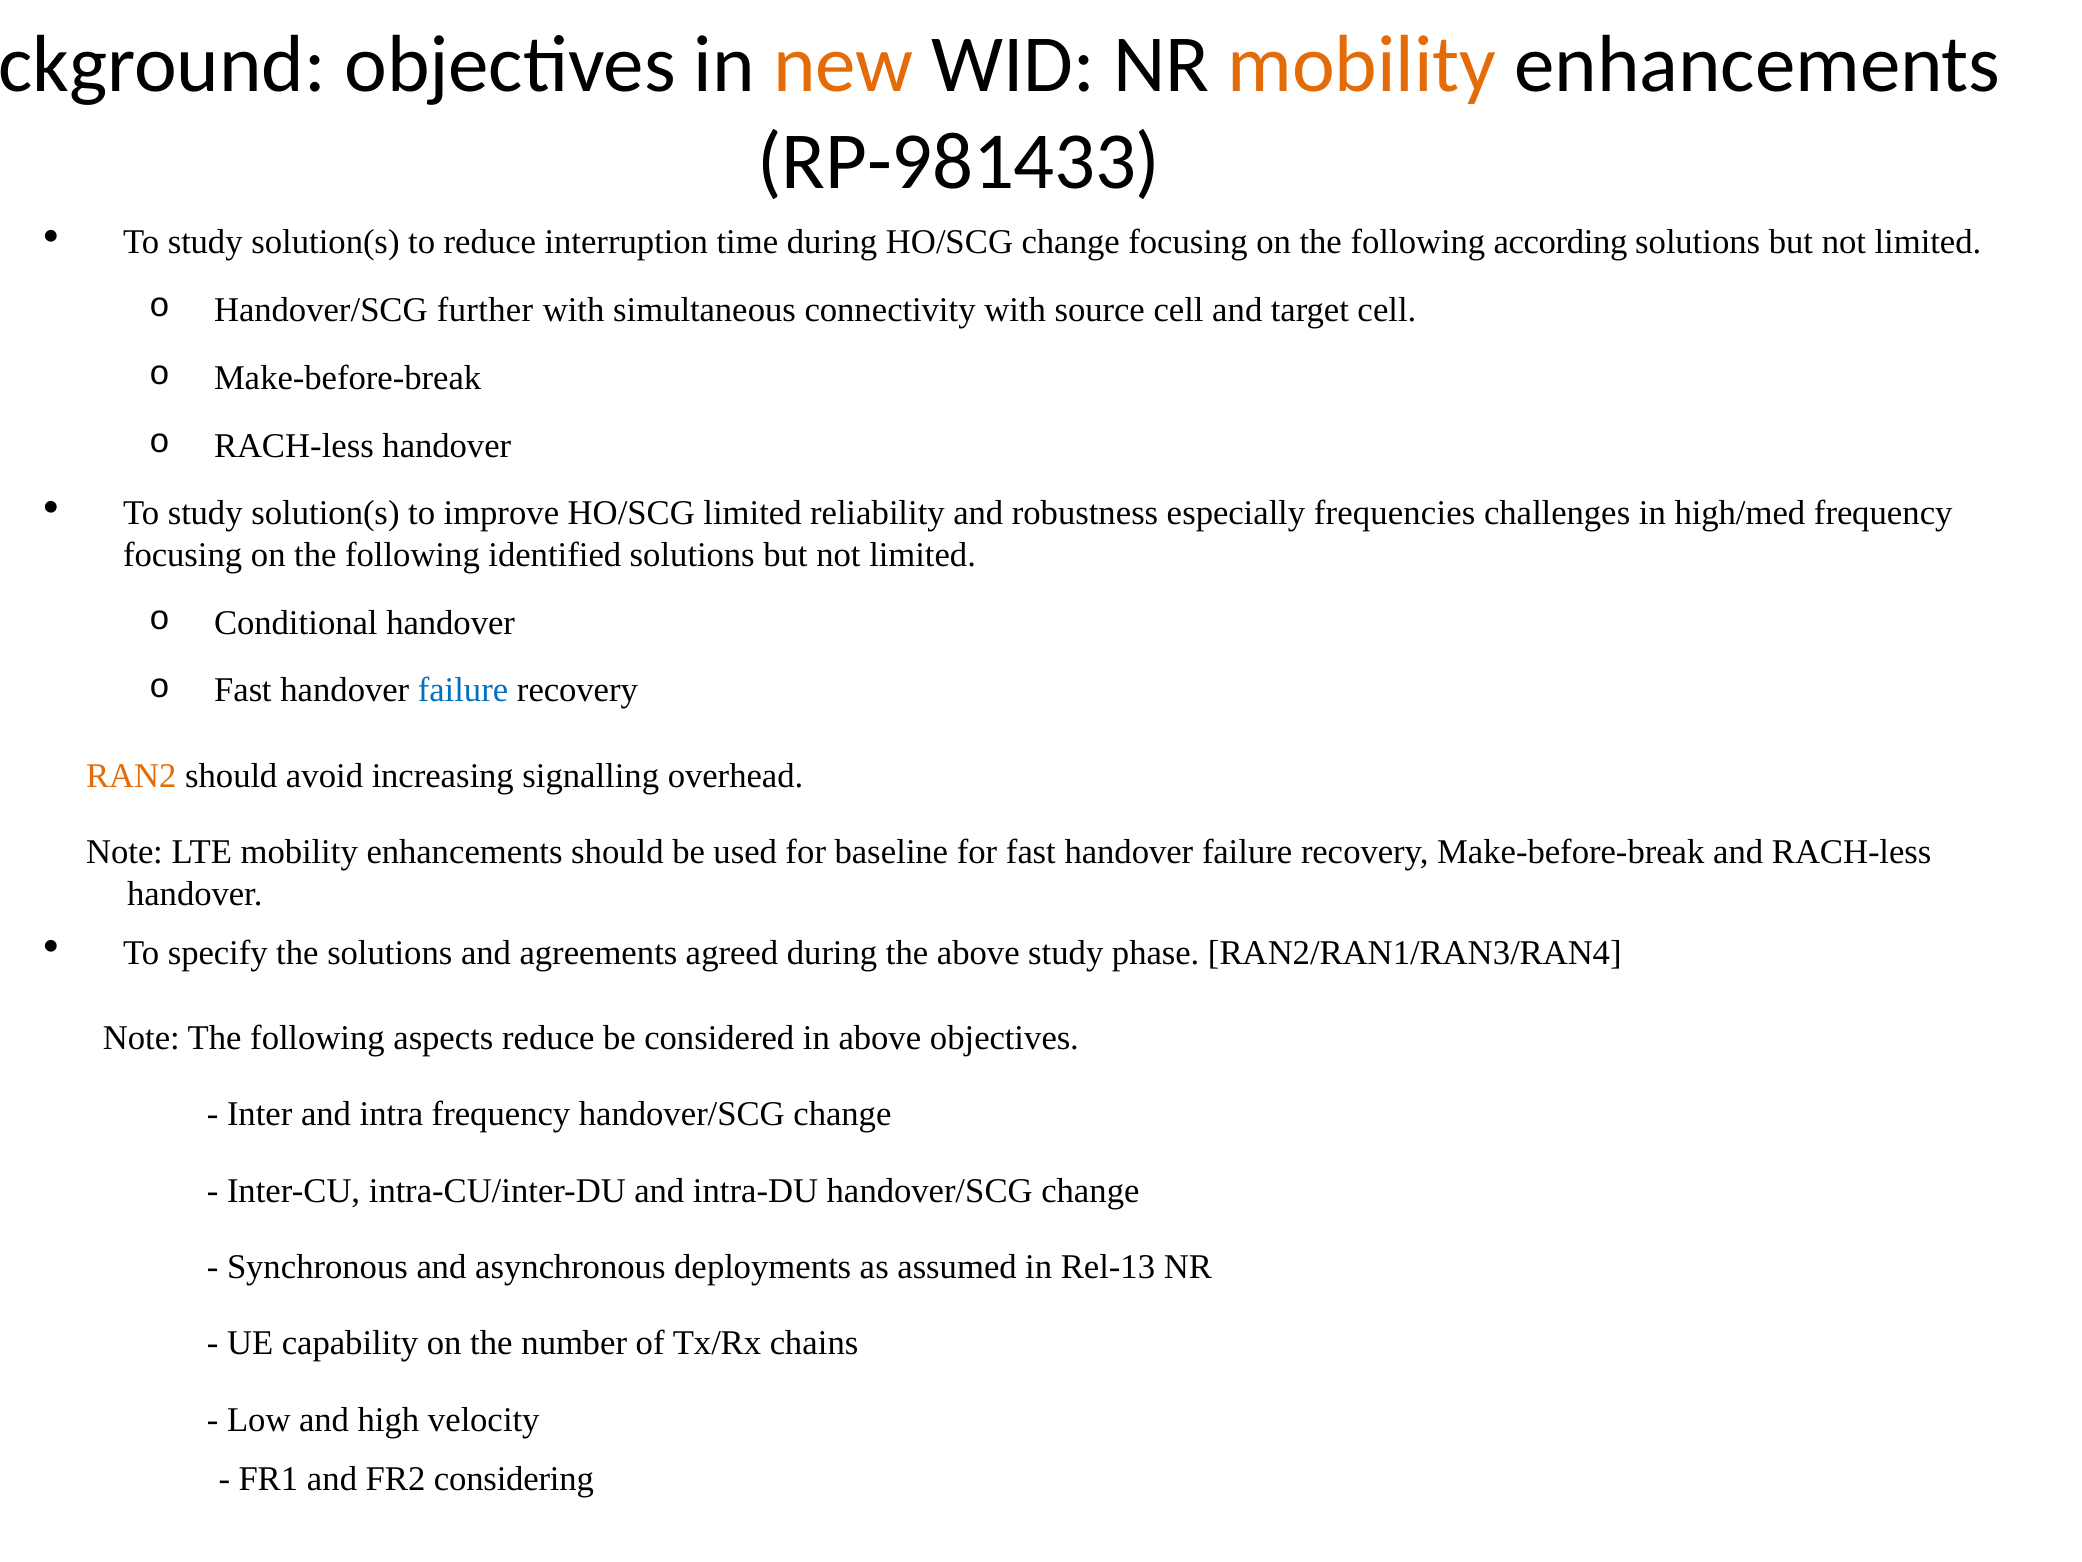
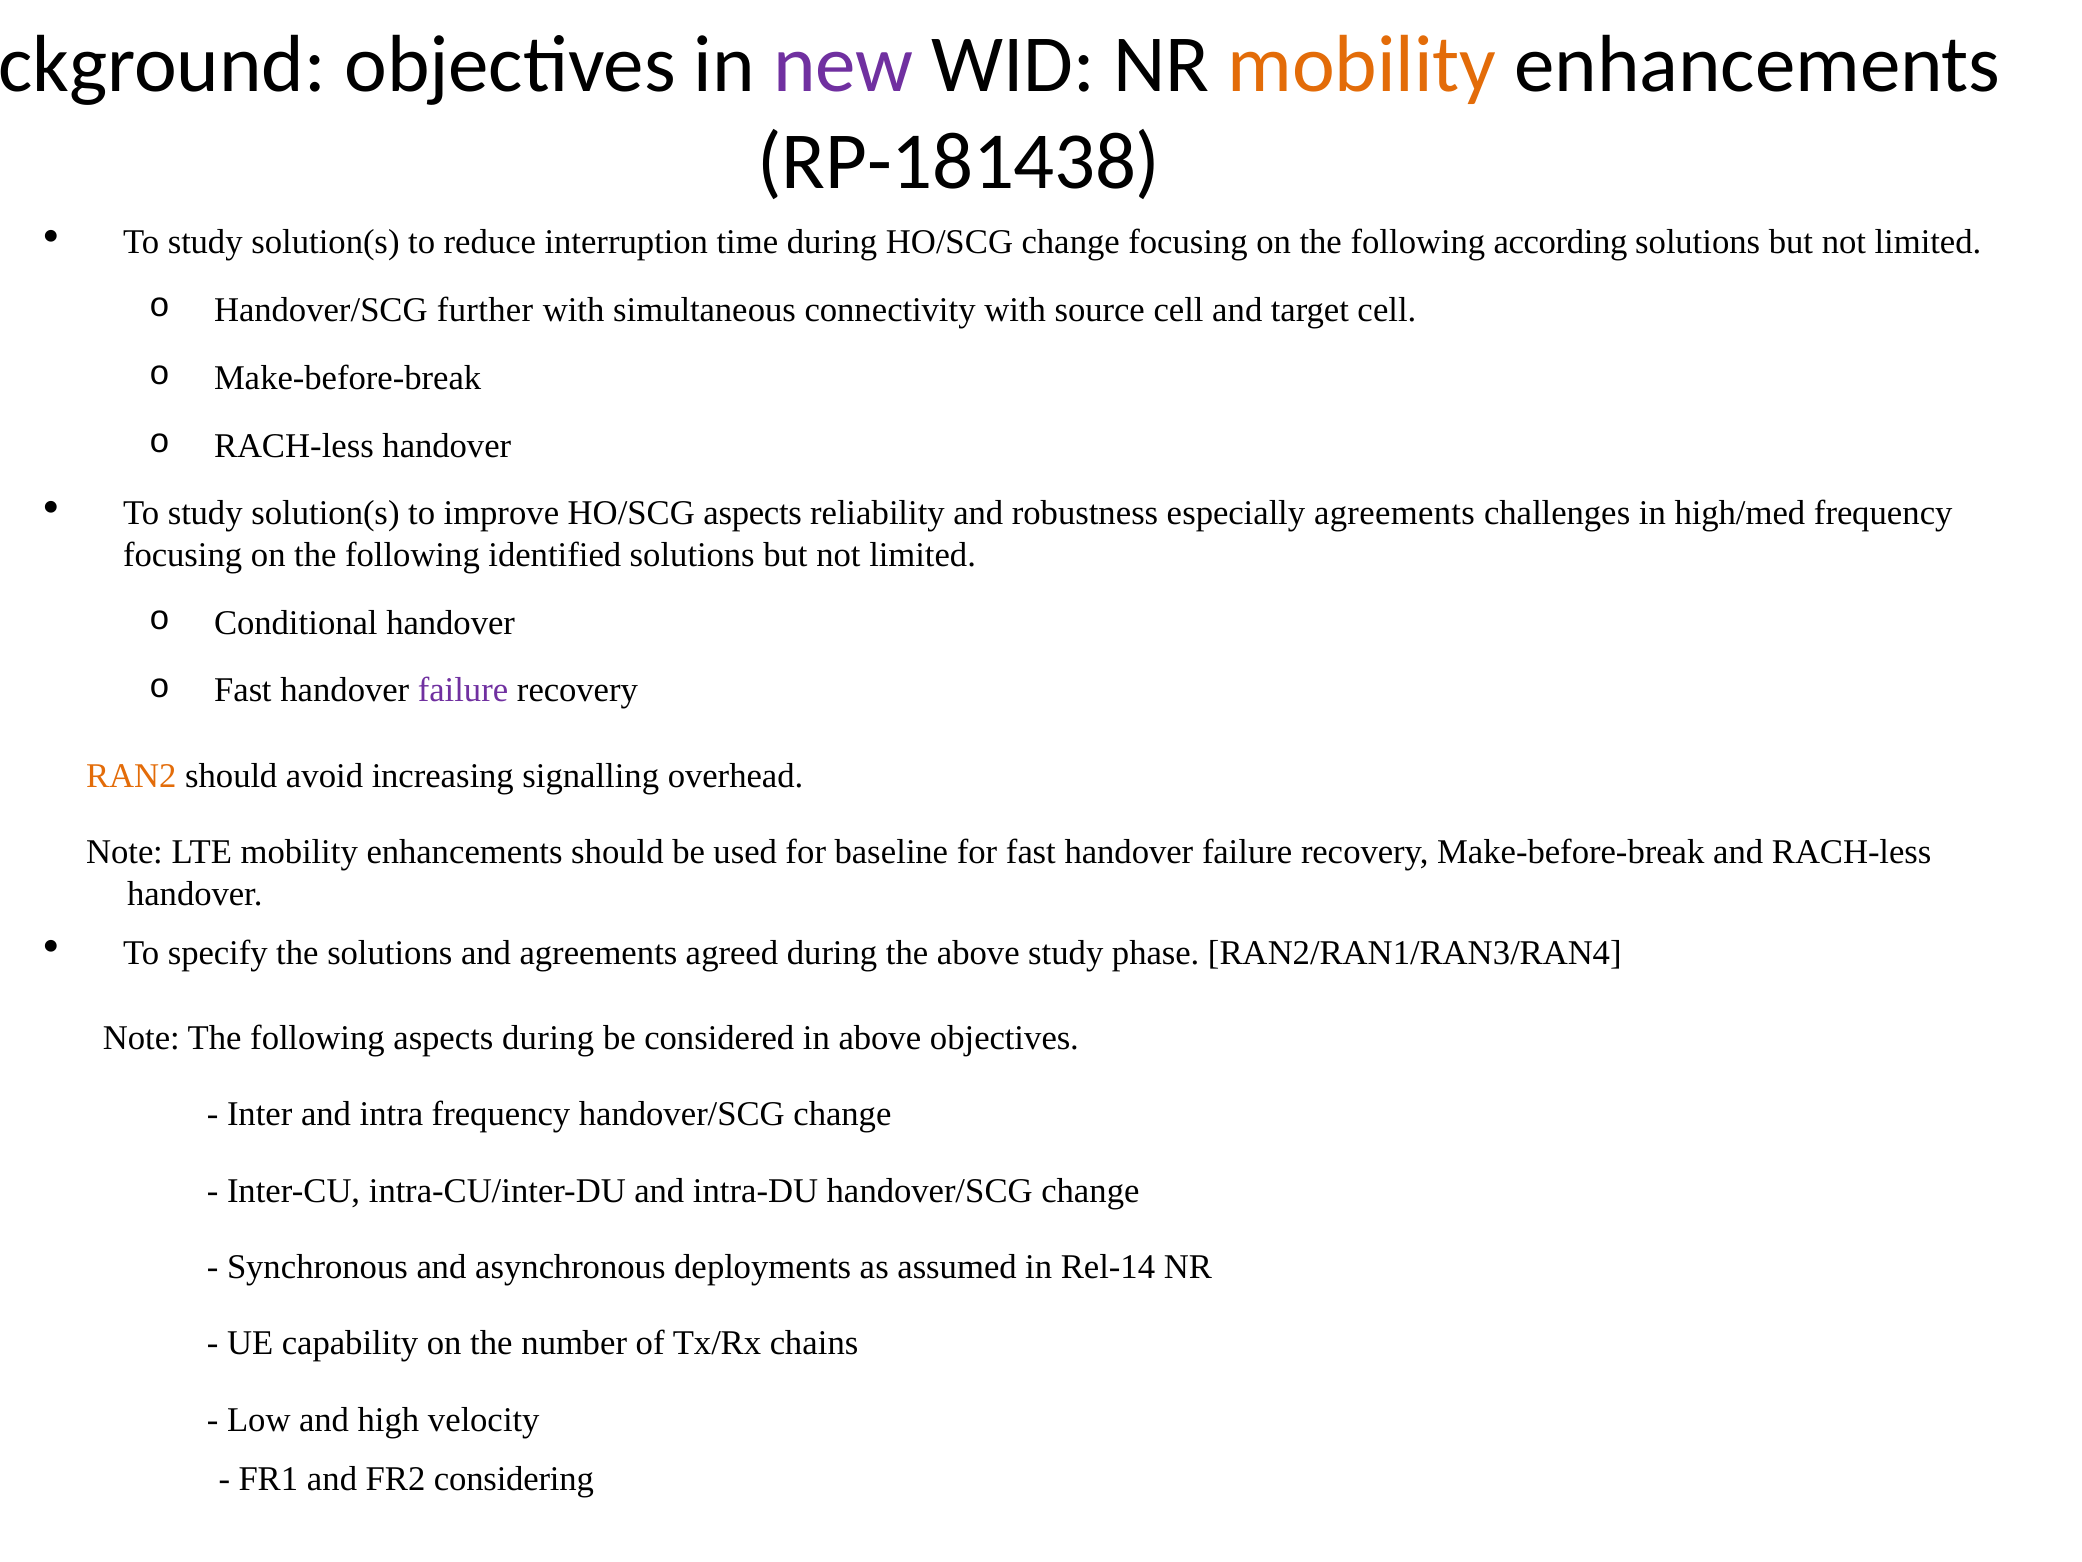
new colour: orange -> purple
RP-981433: RP-981433 -> RP-181438
HO/SCG limited: limited -> aspects
especially frequencies: frequencies -> agreements
failure at (463, 690) colour: blue -> purple
aspects reduce: reduce -> during
Rel-13: Rel-13 -> Rel-14
